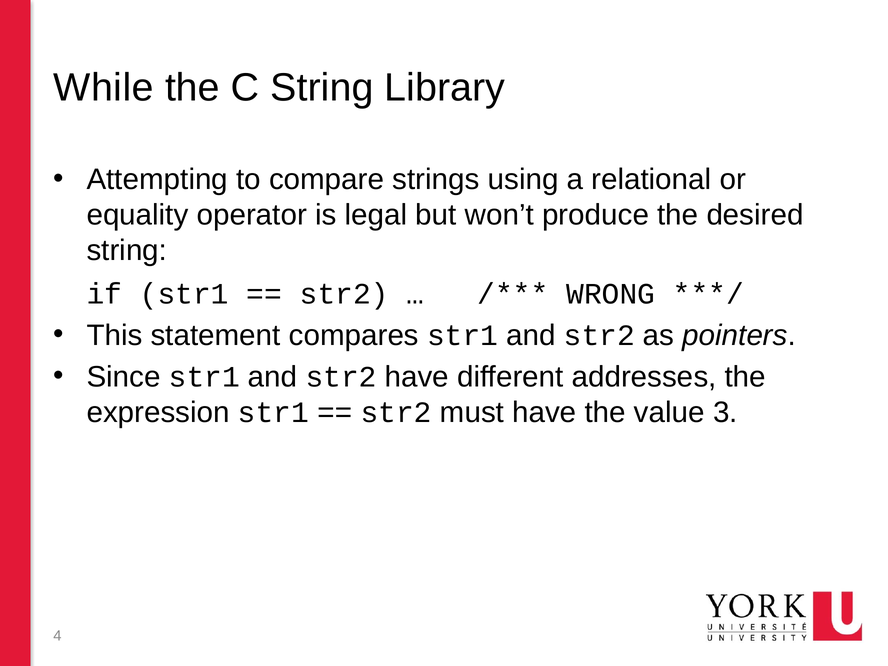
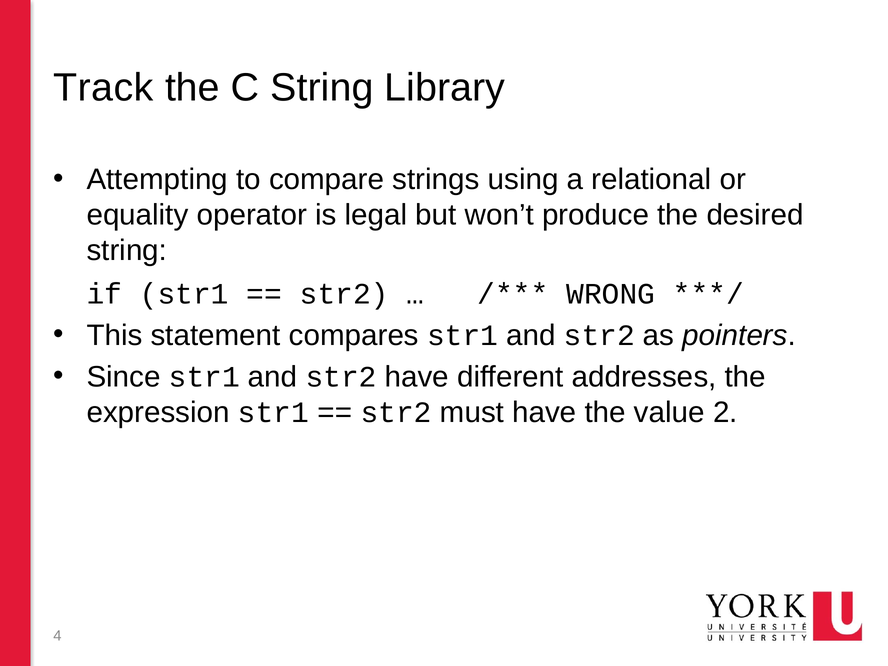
While: While -> Track
3: 3 -> 2
